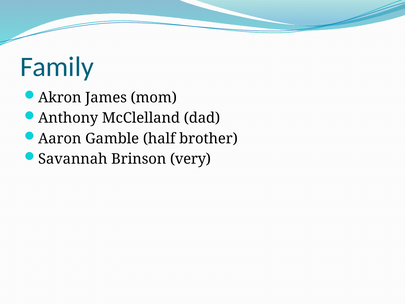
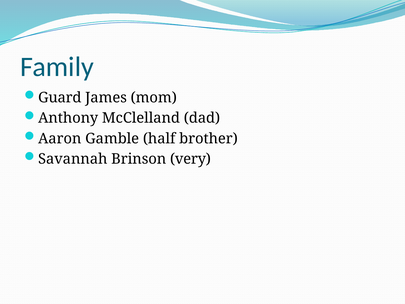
Akron: Akron -> Guard
